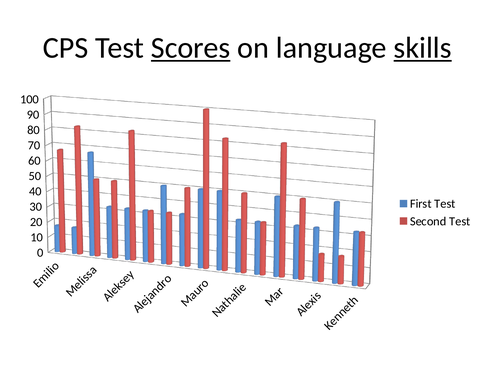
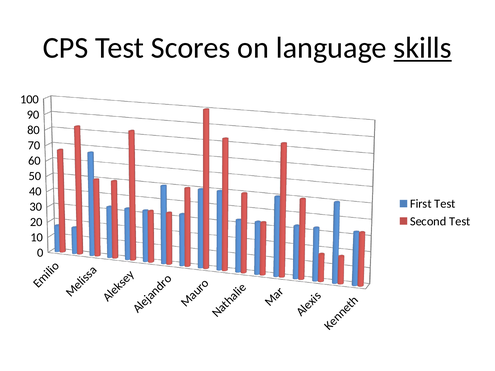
Scores underline: present -> none
